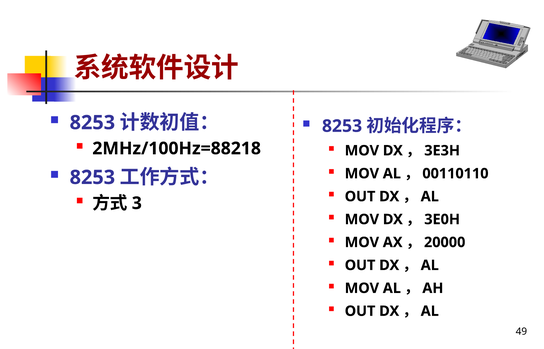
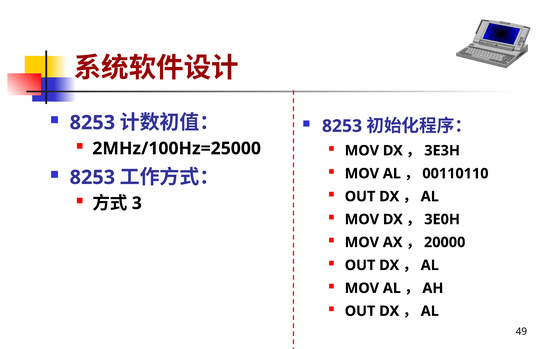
2MHz/100Hz=88218: 2MHz/100Hz=88218 -> 2MHz/100Hz=25000
